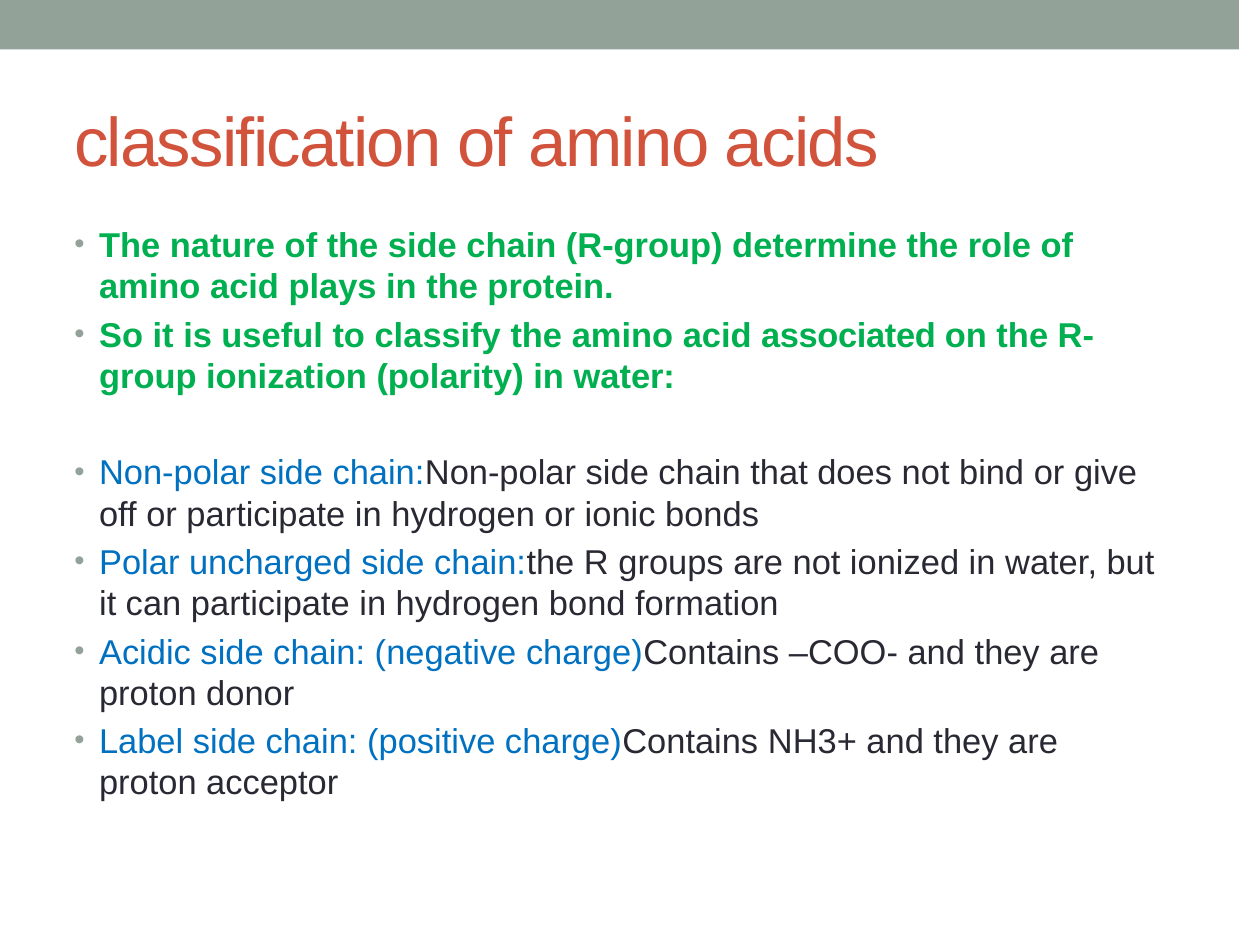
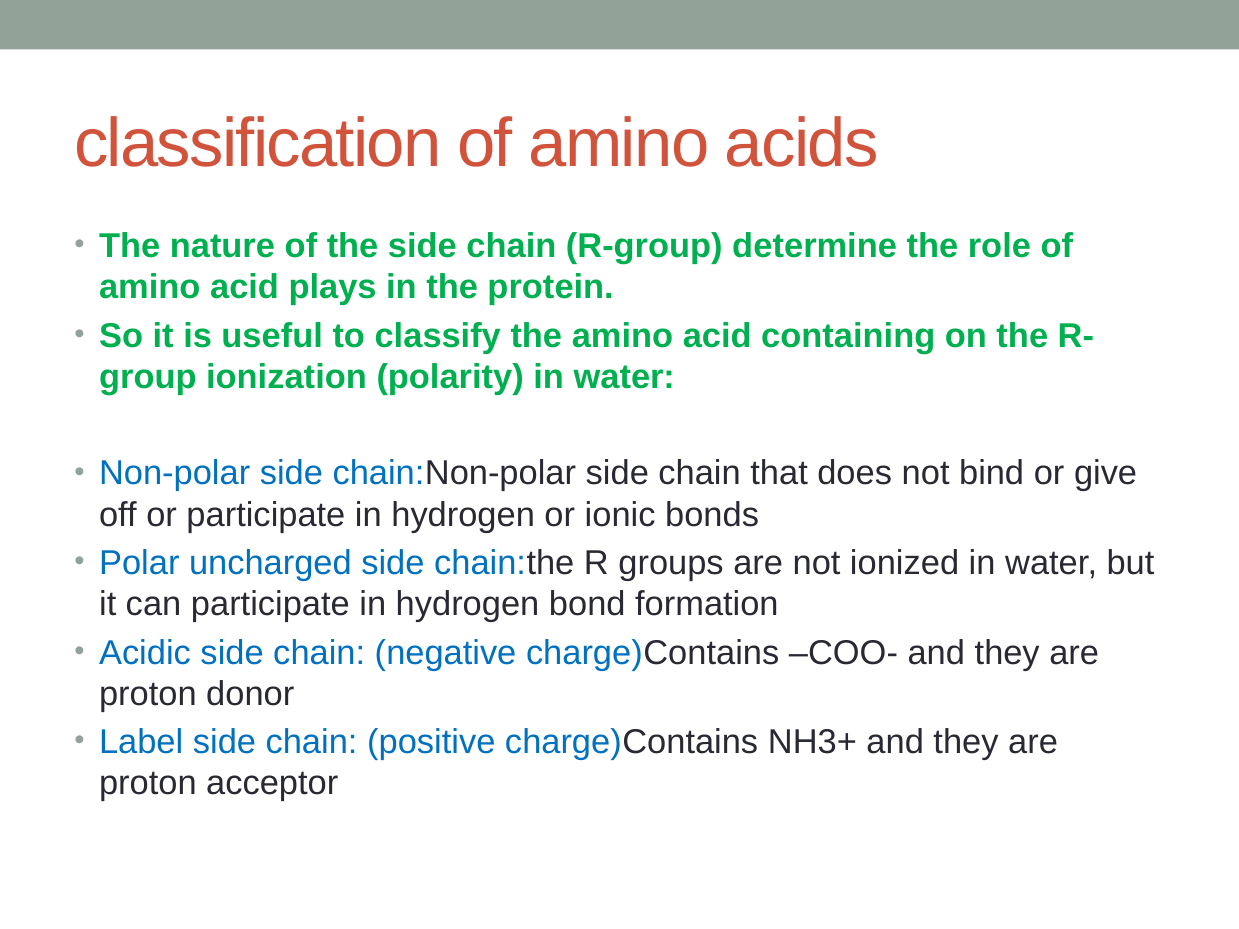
associated: associated -> containing
